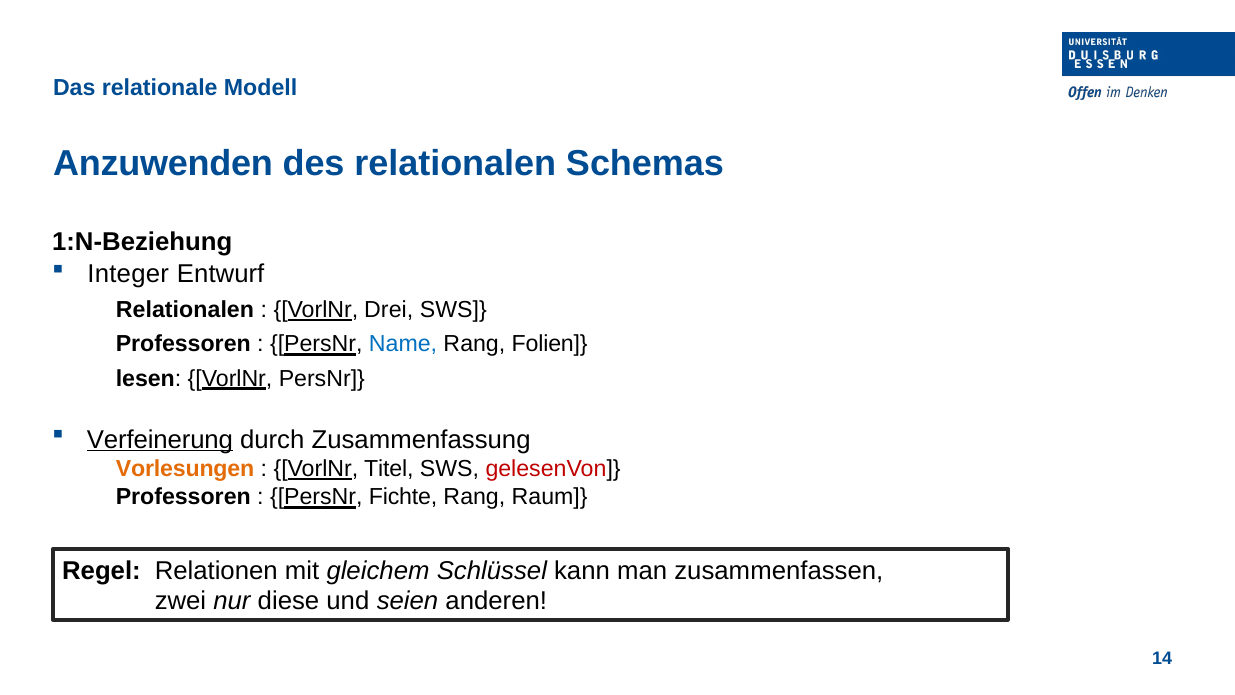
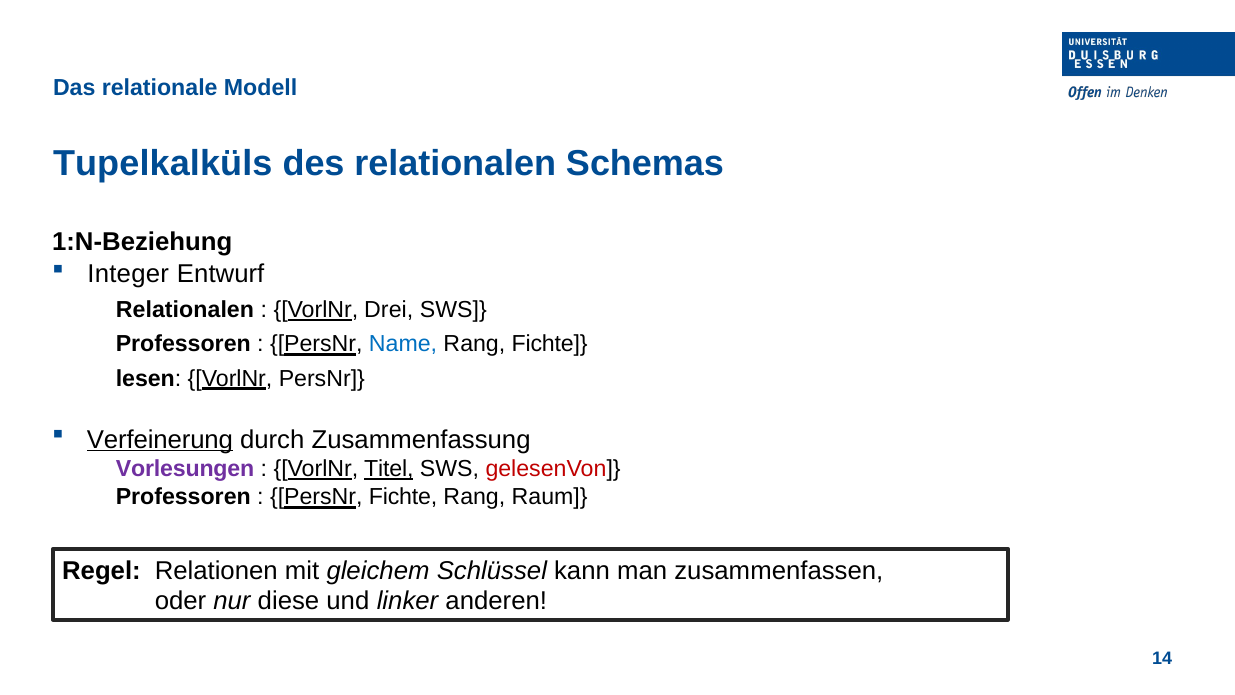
Anzuwenden: Anzuwenden -> Tupelkalküls
Rang Folien: Folien -> Fichte
Vorlesungen colour: orange -> purple
Titel underline: none -> present
zwei: zwei -> oder
seien: seien -> linker
